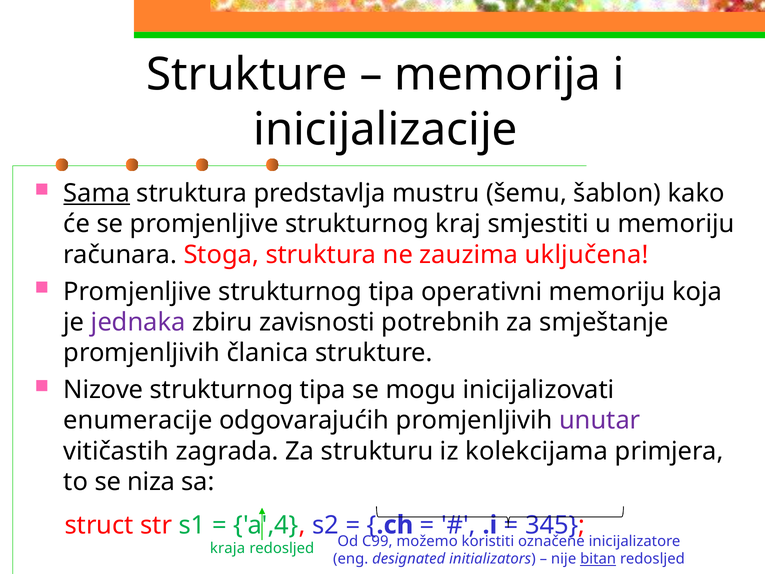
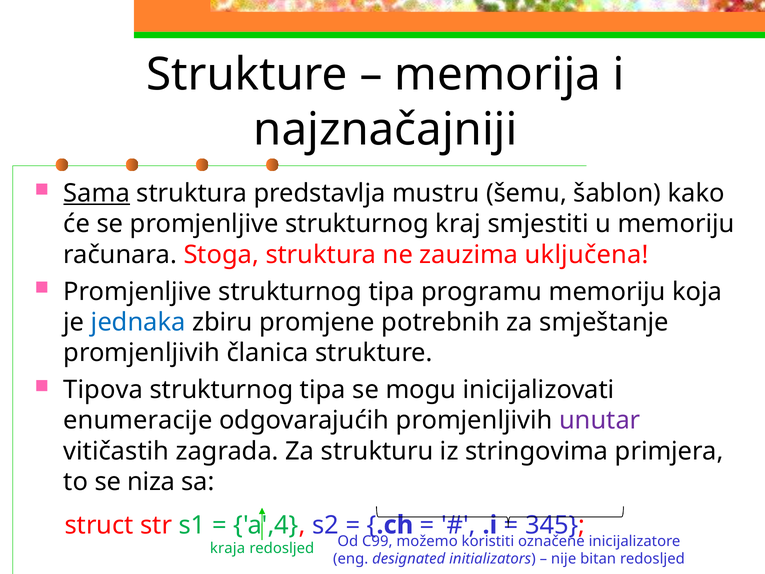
inicijalizacije: inicijalizacije -> najznačajniji
operativni: operativni -> programu
jednaka colour: purple -> blue
zavisnosti: zavisnosti -> promjene
Nizove: Nizove -> Tipova
kolekcijama: kolekcijama -> stringovima
bitan underline: present -> none
